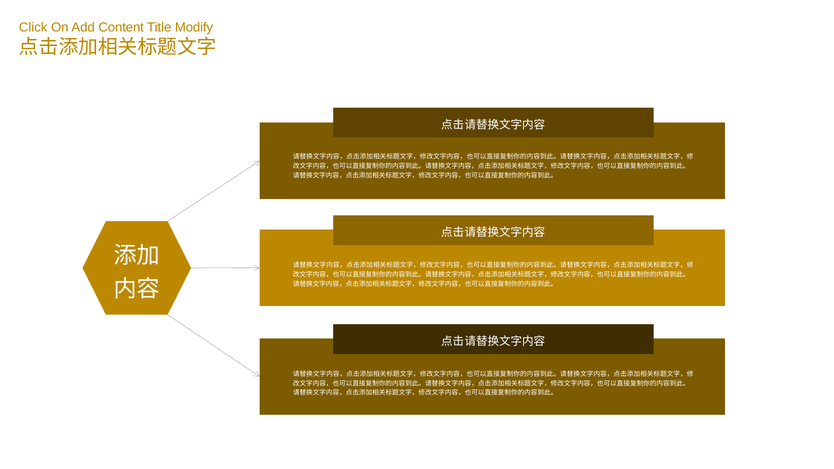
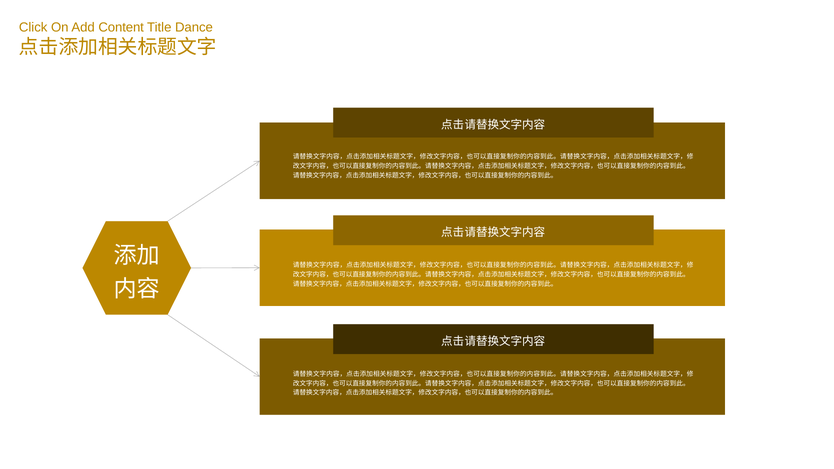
Modify: Modify -> Dance
